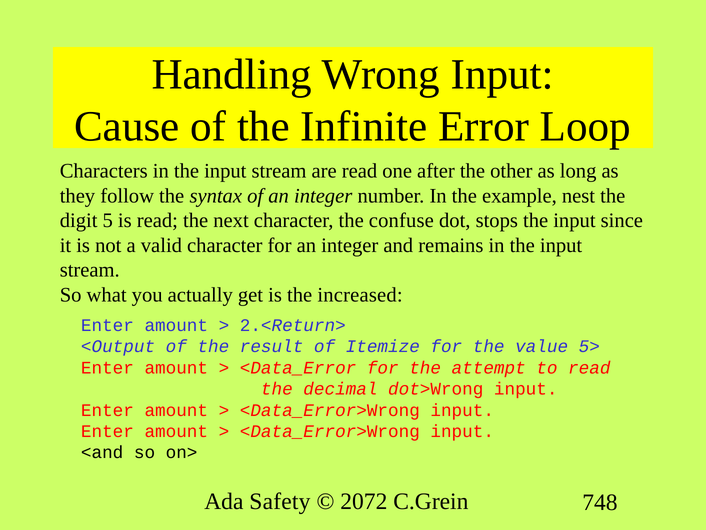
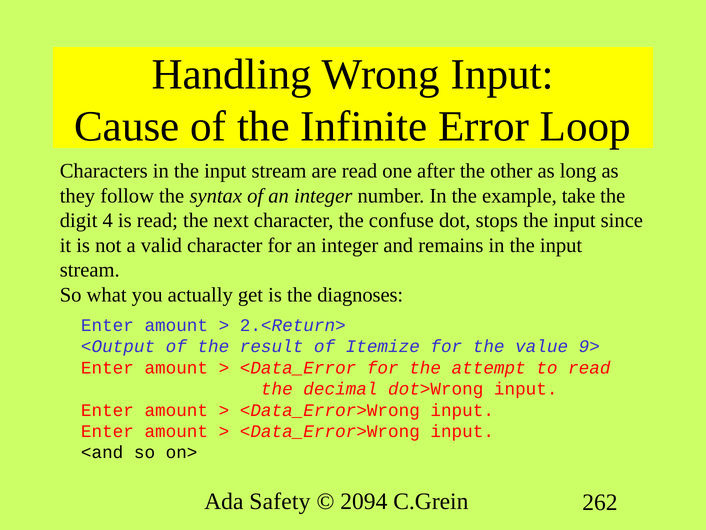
nest: nest -> take
5: 5 -> 4
increased: increased -> diagnoses
5>: 5> -> 9>
2072: 2072 -> 2094
748: 748 -> 262
